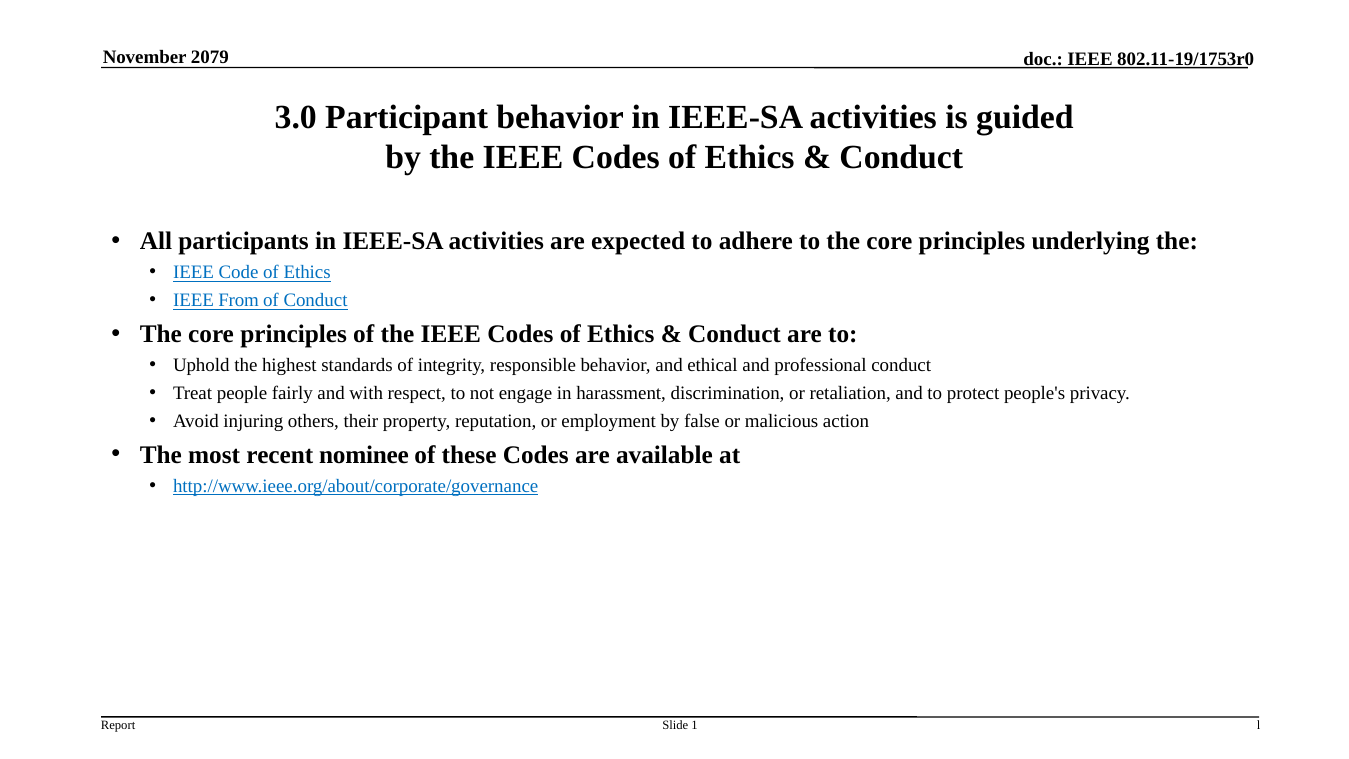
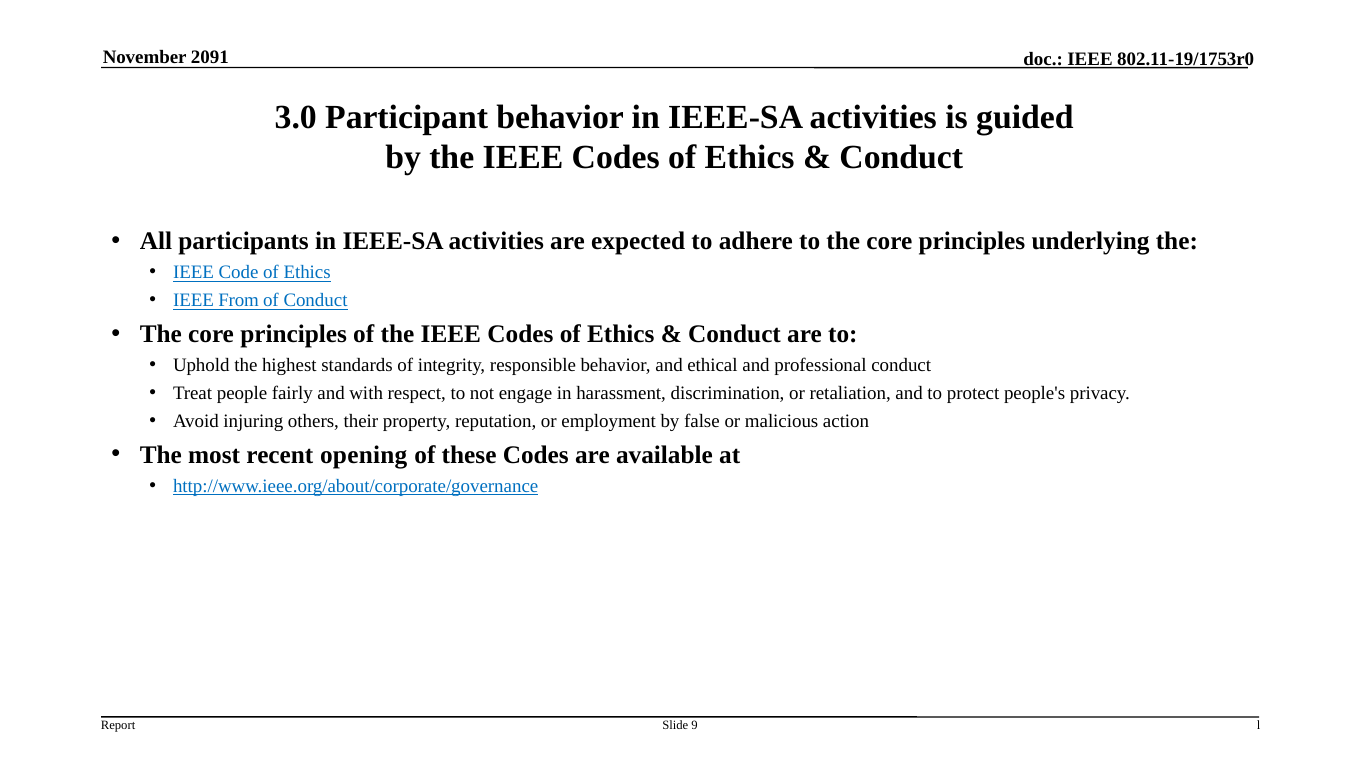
2079: 2079 -> 2091
nominee: nominee -> opening
1: 1 -> 9
